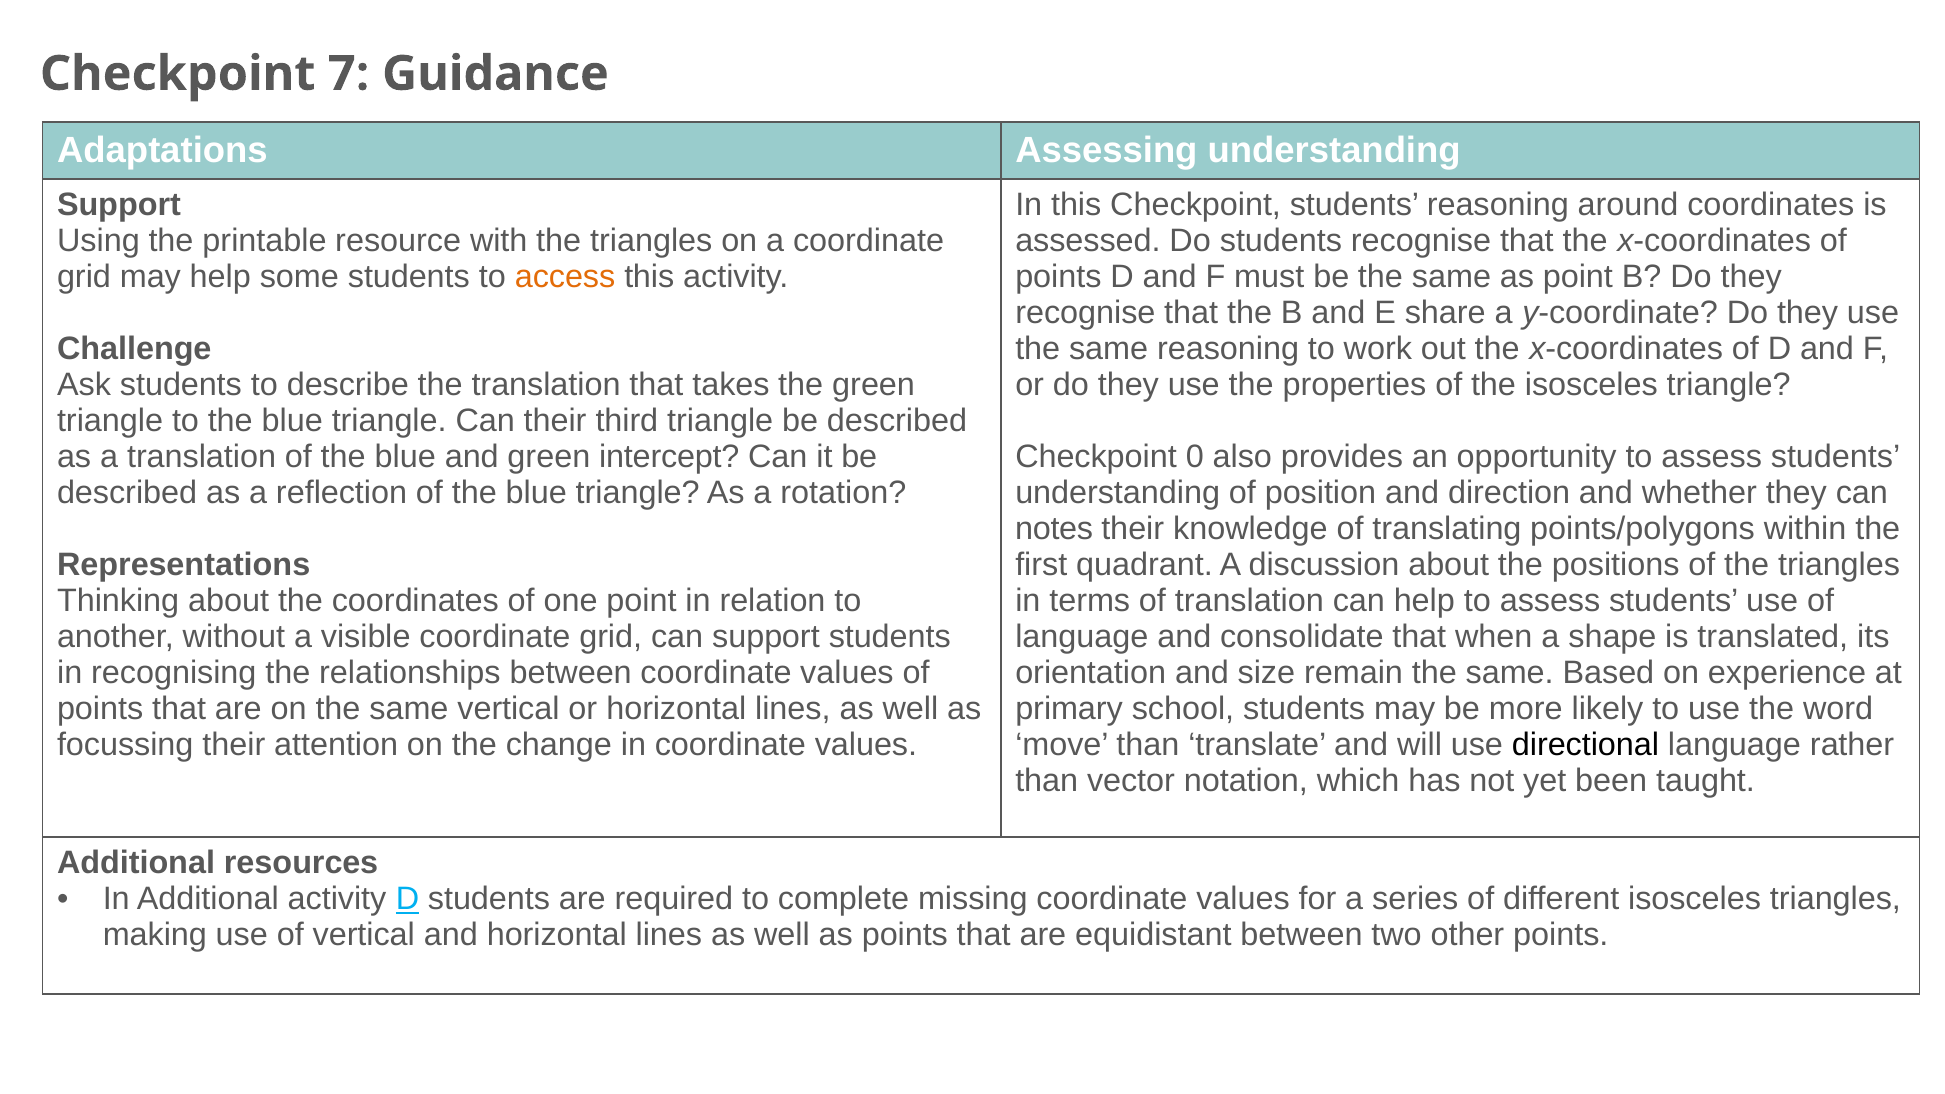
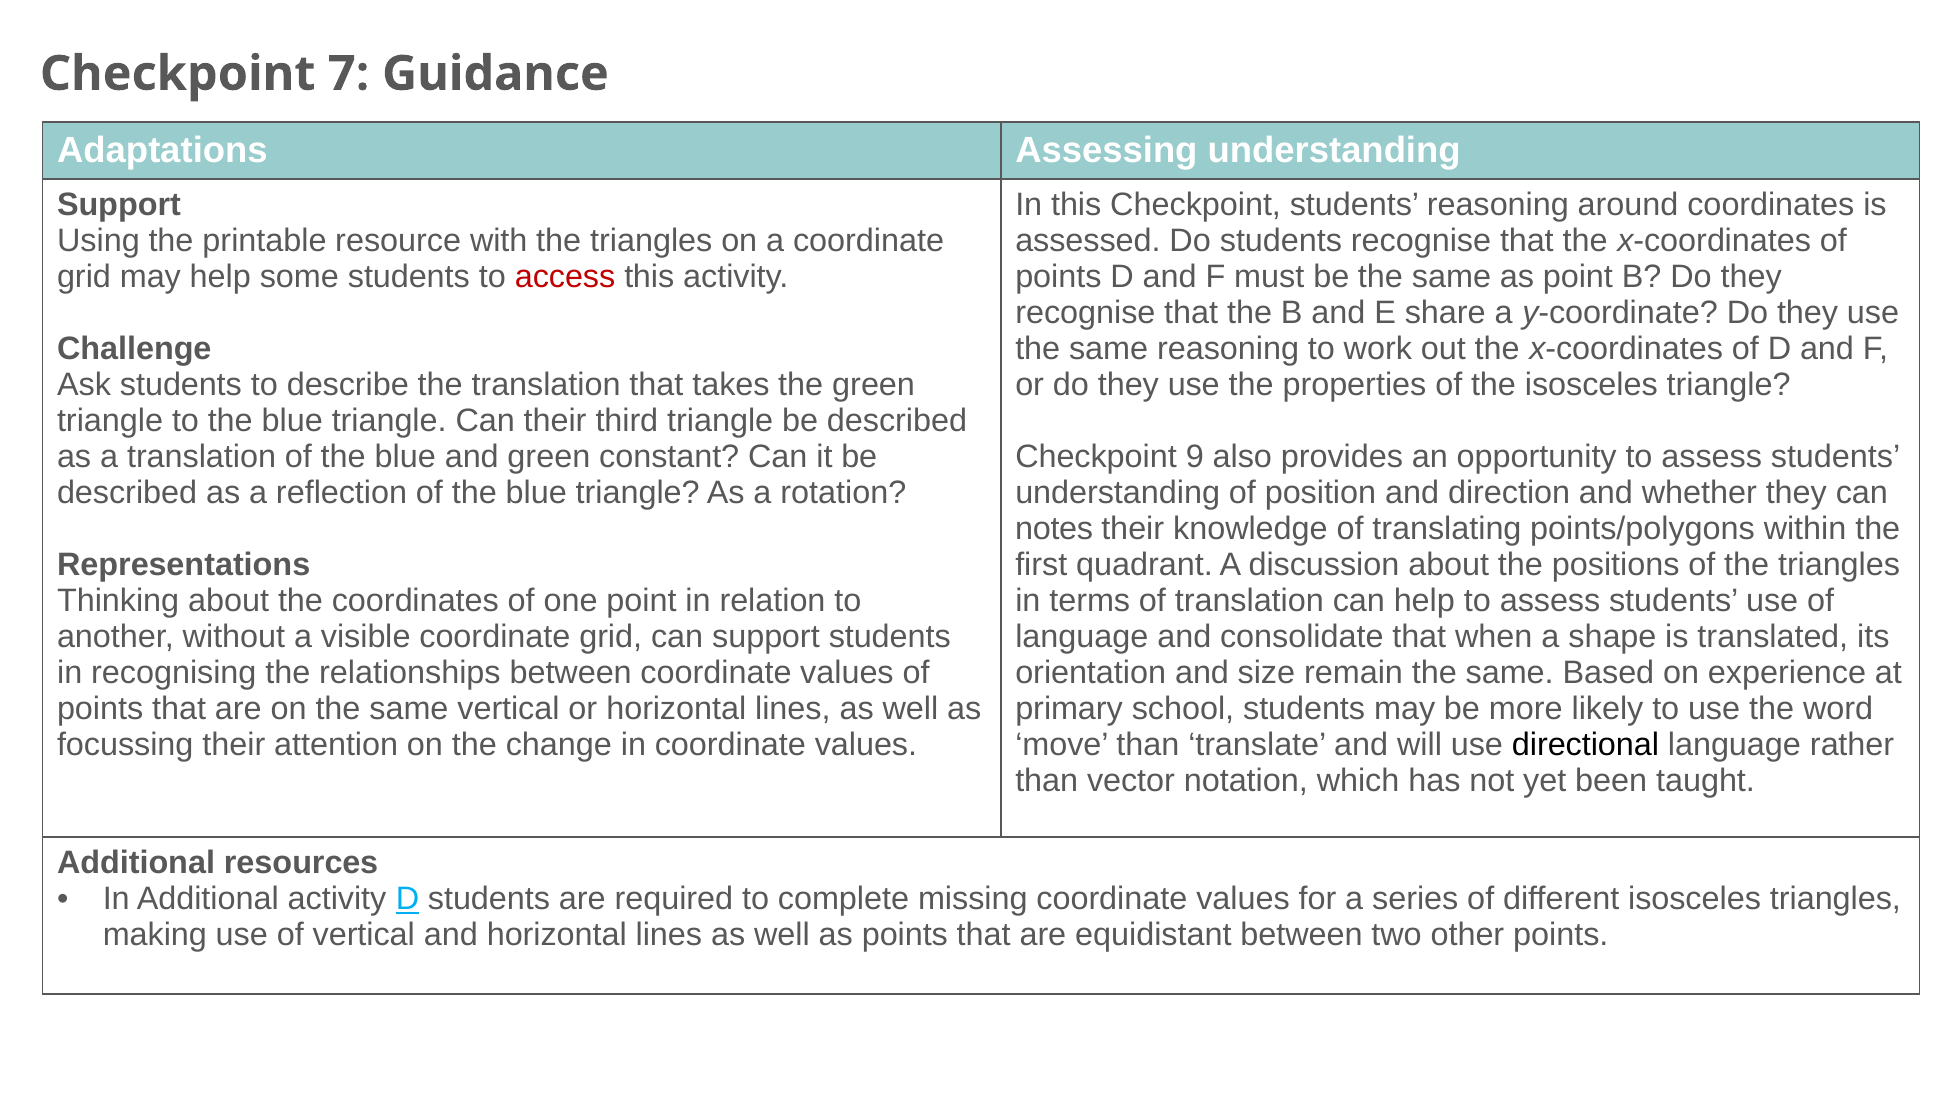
access colour: orange -> red
intercept: intercept -> constant
0: 0 -> 9
